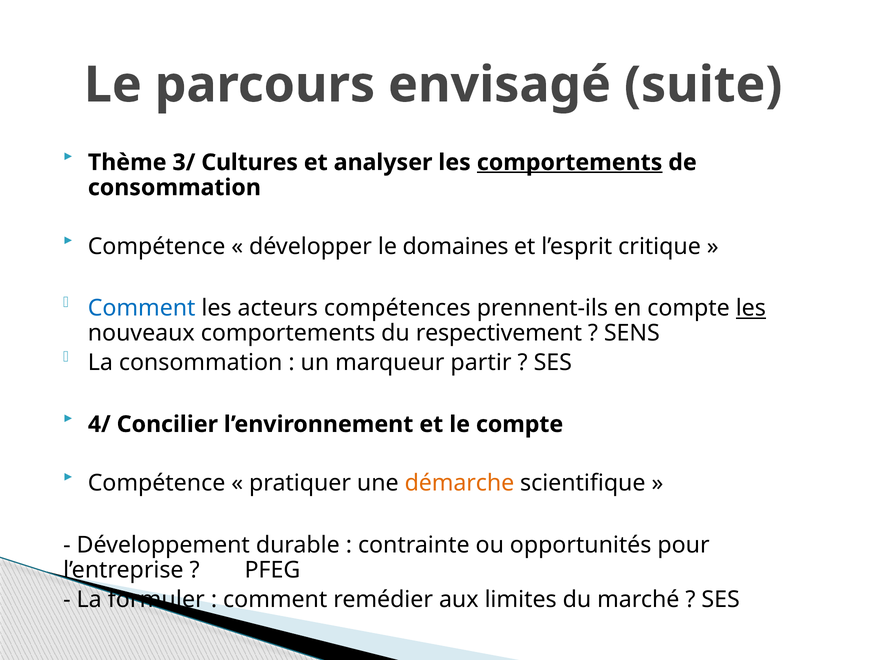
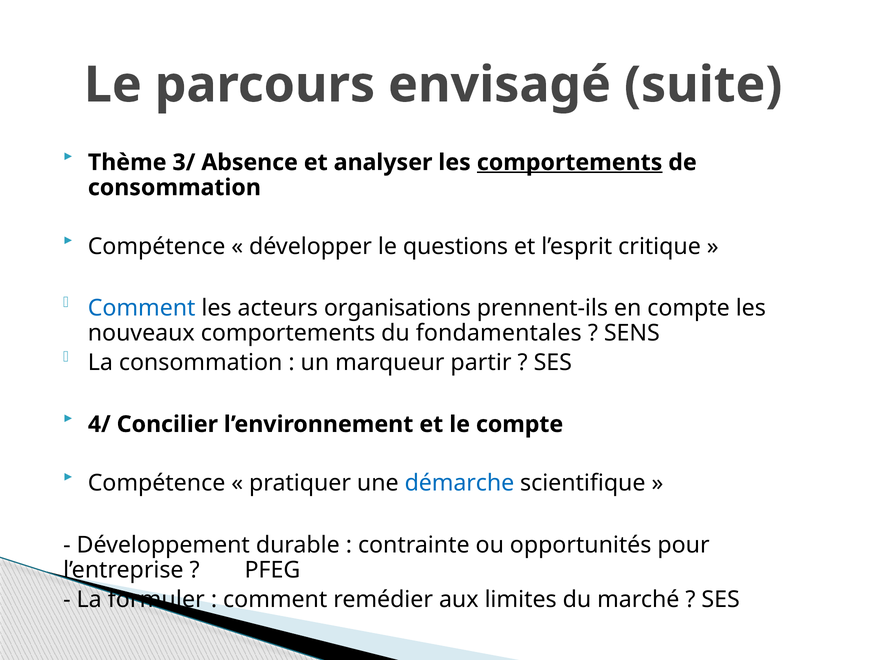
Cultures: Cultures -> Absence
domaines: domaines -> questions
compétences: compétences -> organisations
les at (751, 308) underline: present -> none
respectivement: respectivement -> fondamentales
démarche colour: orange -> blue
